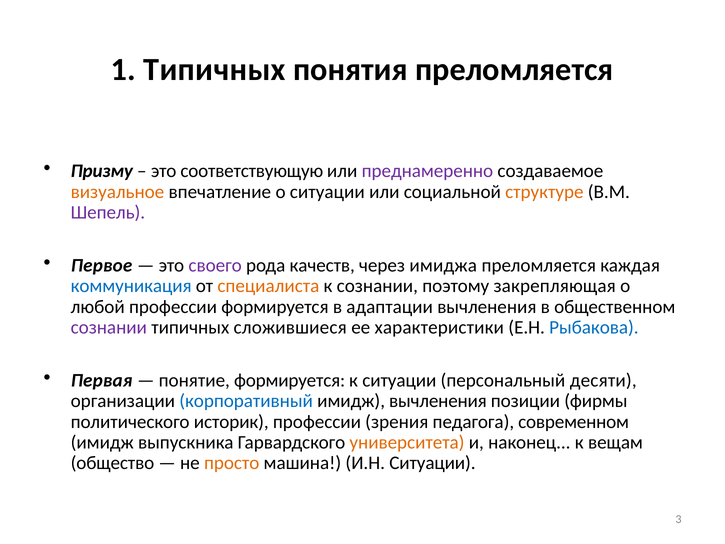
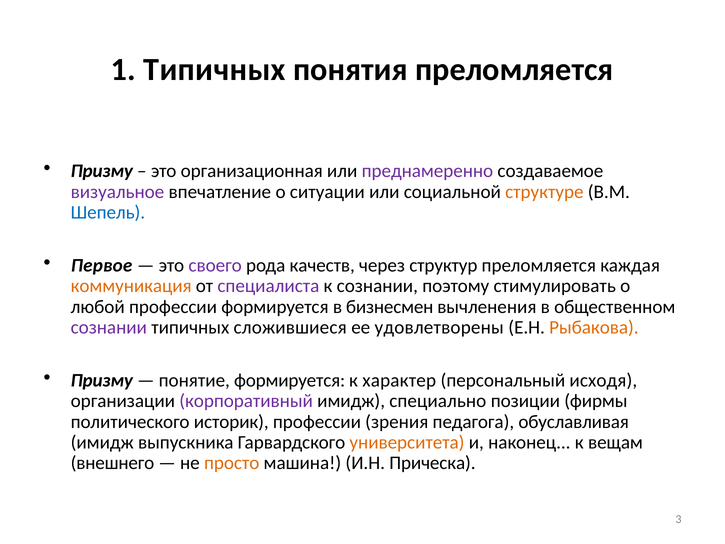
соответствующую: соответствующую -> организационная
визуальное colour: orange -> purple
Шепель colour: purple -> blue
имиджа: имиджа -> структур
коммуникация colour: blue -> orange
специалиста colour: orange -> purple
закрепляющая: закрепляющая -> стимулировать
адаптации: адаптации -> бизнесмен
характеристики: характеристики -> удовлетворены
Рыбакова colour: blue -> orange
Первая at (102, 380): Первая -> Призму
к ситуации: ситуации -> характер
десяти: десяти -> исходя
корпоративный colour: blue -> purple
имидж вычленения: вычленения -> специально
современном: современном -> обуславливая
общество: общество -> внешнего
И.Н Ситуации: Ситуации -> Прическа
